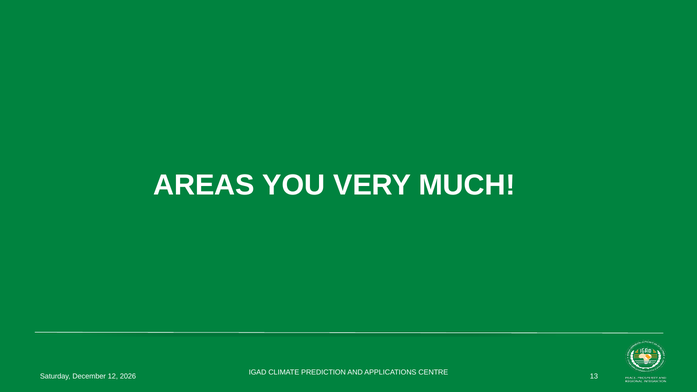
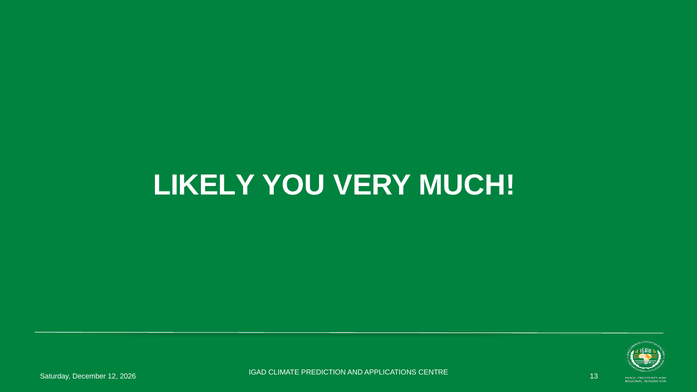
AREAS: AREAS -> LIKELY
